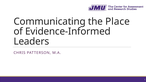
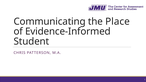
Leaders: Leaders -> Student
